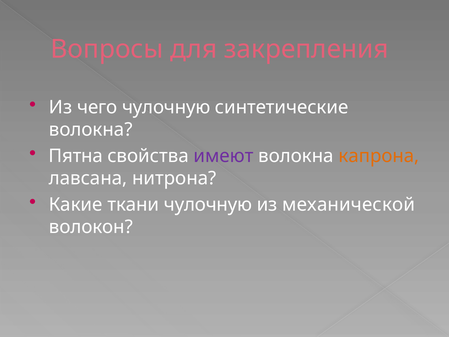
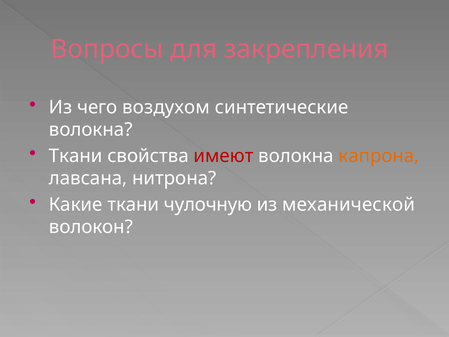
чего чулочную: чулочную -> воздухом
Пятна at (76, 156): Пятна -> Ткани
имеют colour: purple -> red
